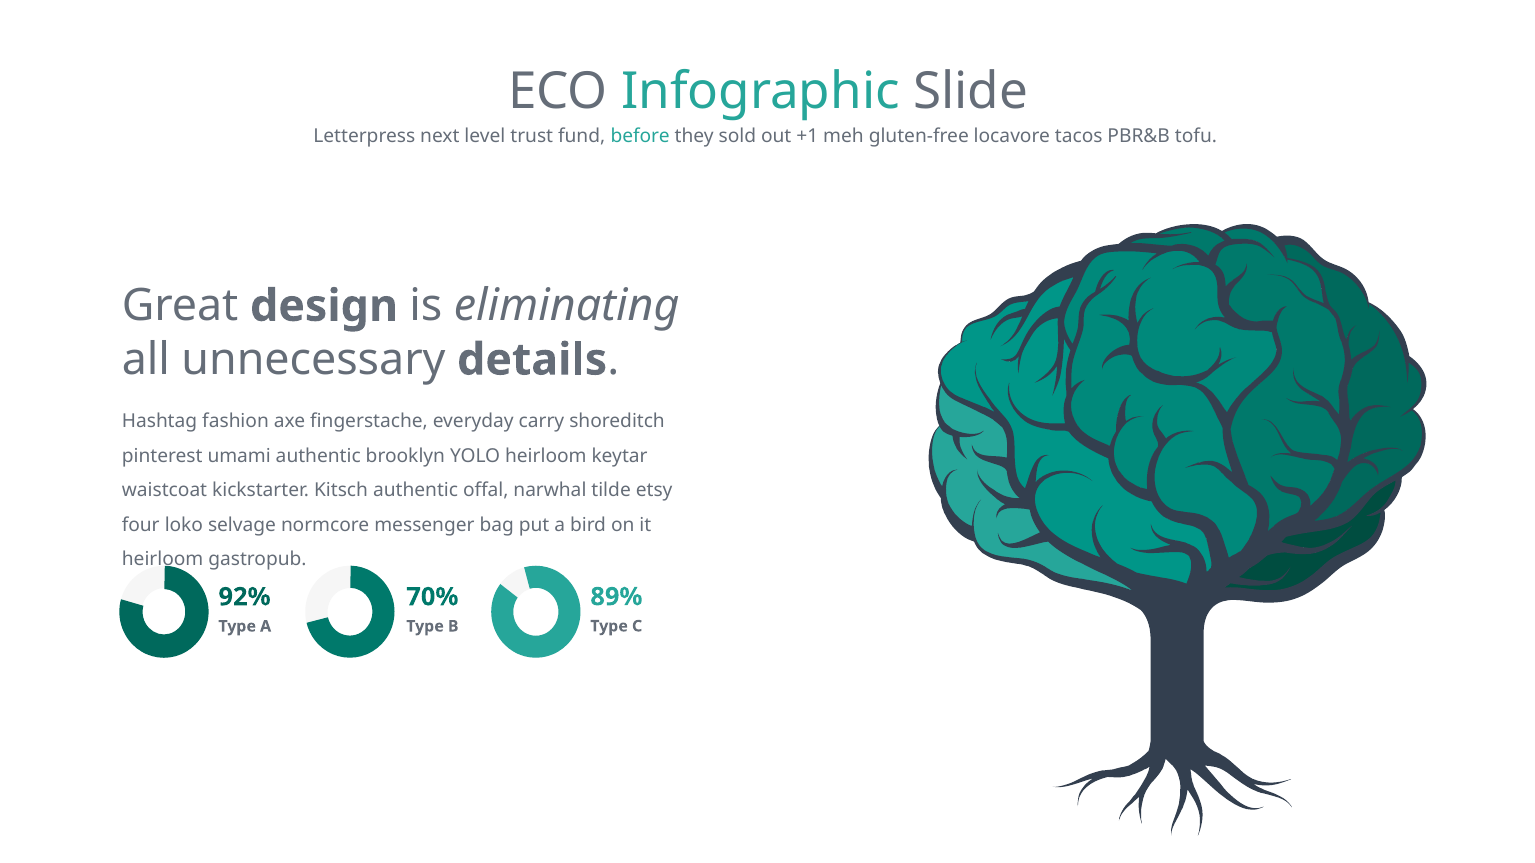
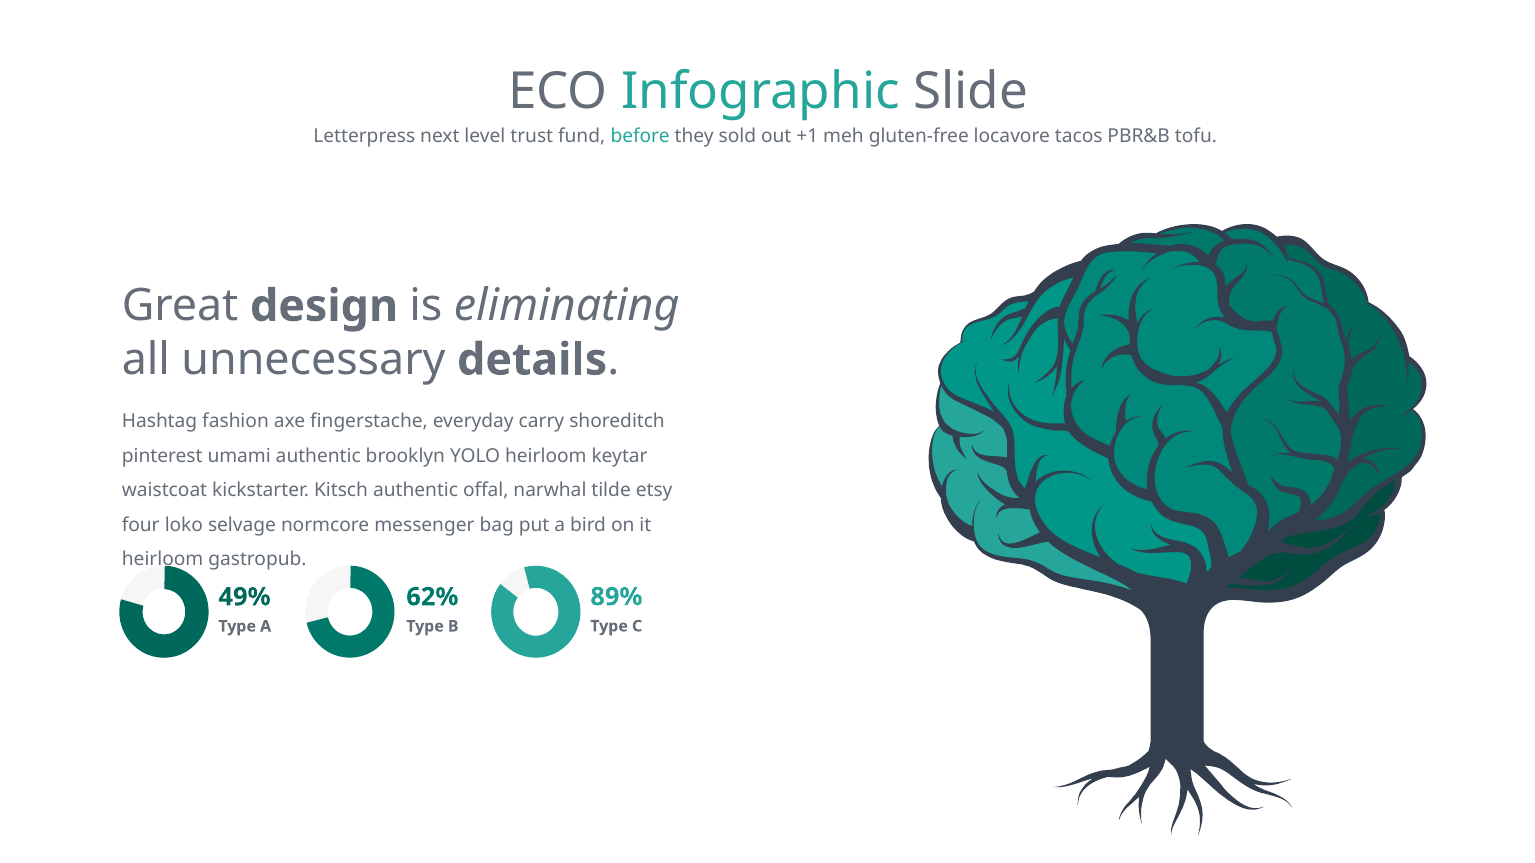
92%: 92% -> 49%
70%: 70% -> 62%
